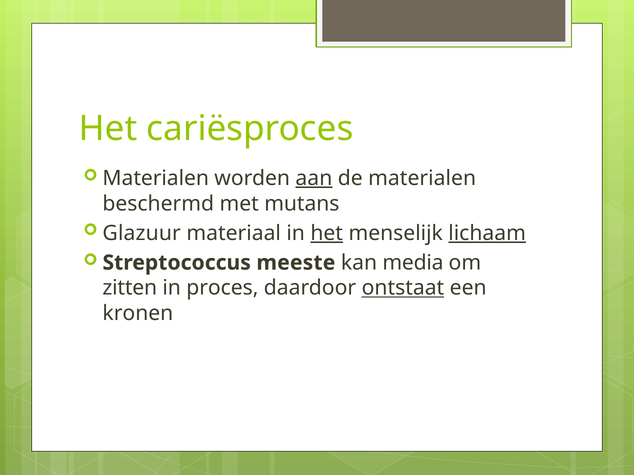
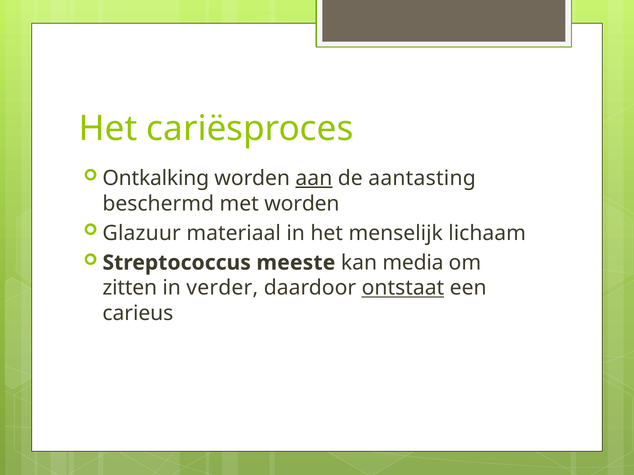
Materialen at (156, 178): Materialen -> Ontkalking
de materialen: materialen -> aantasting
met mutans: mutans -> worden
het at (327, 233) underline: present -> none
lichaam underline: present -> none
proces: proces -> verder
kronen: kronen -> carieus
